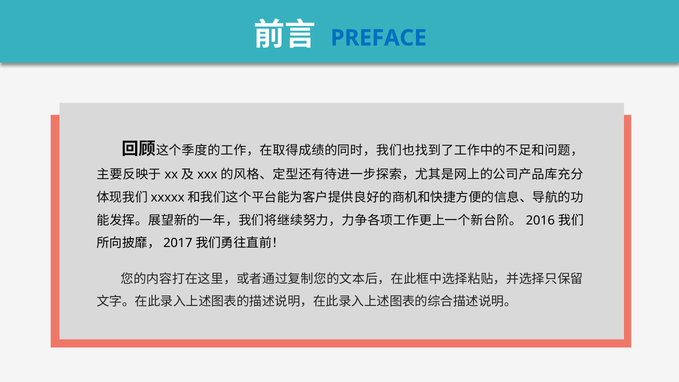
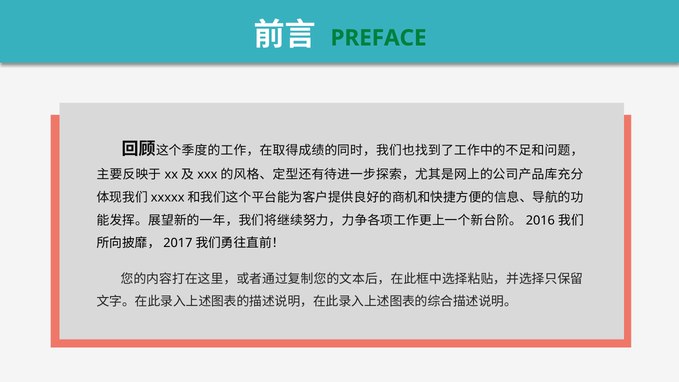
PREFACE colour: blue -> green
